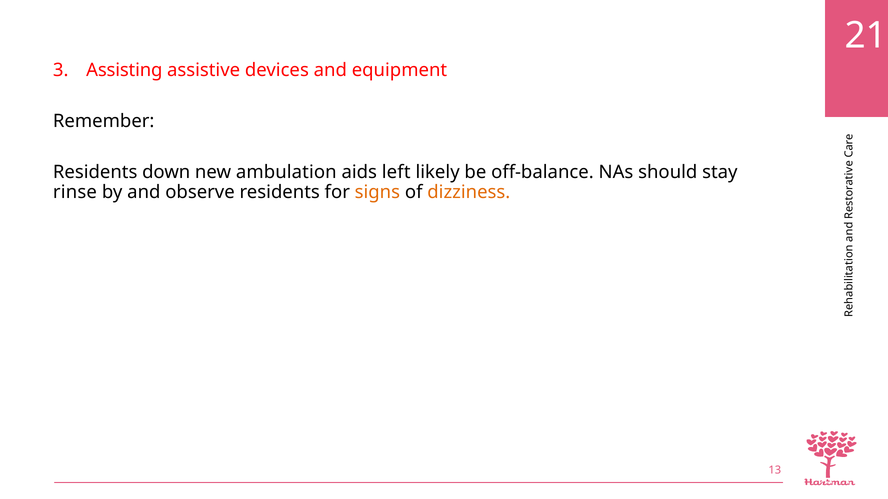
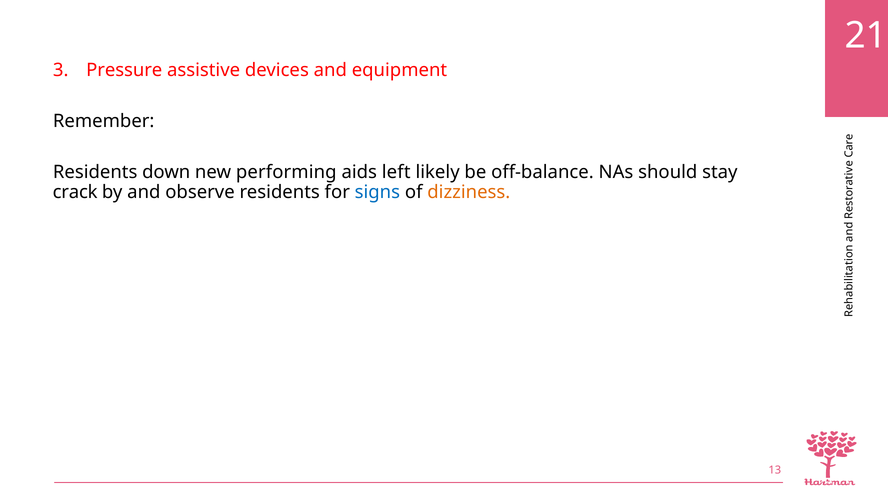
Assisting: Assisting -> Pressure
ambulation: ambulation -> performing
rinse: rinse -> crack
signs colour: orange -> blue
